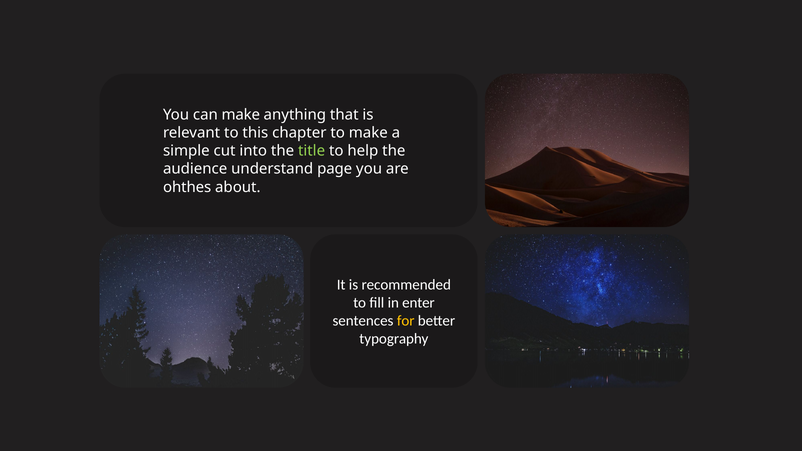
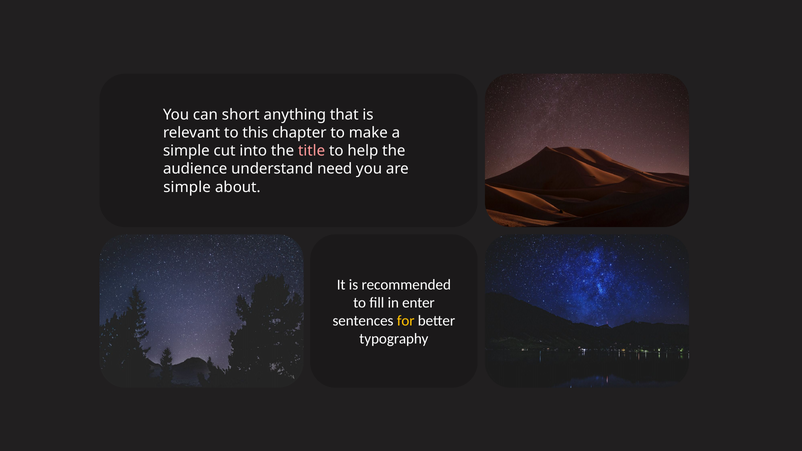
can make: make -> short
title colour: light green -> pink
page: page -> need
ohthes at (187, 187): ohthes -> simple
